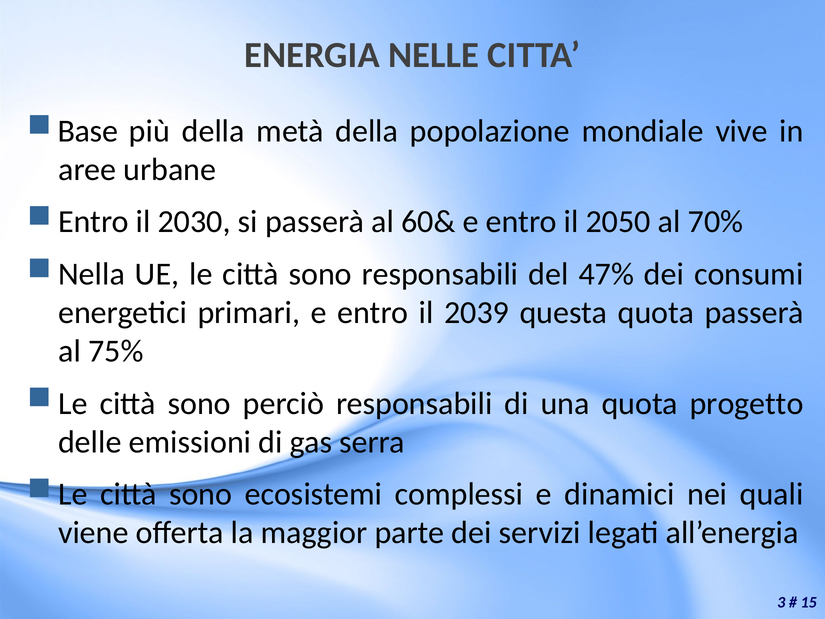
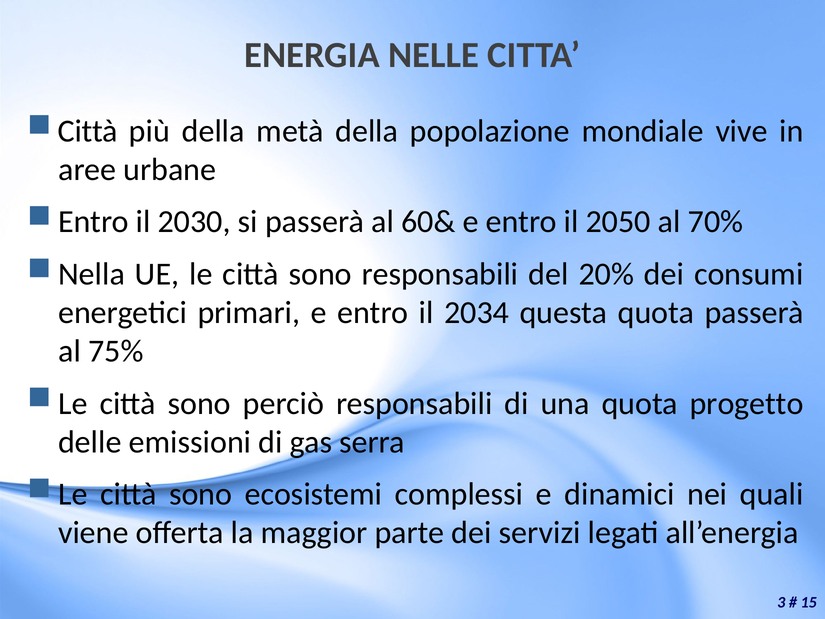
Base at (88, 131): Base -> Città
47%: 47% -> 20%
2039: 2039 -> 2034
